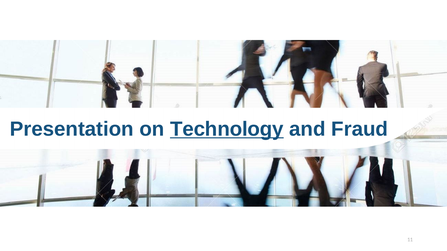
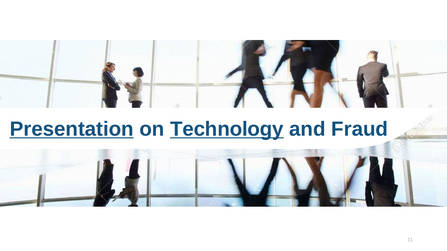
Presentation underline: none -> present
